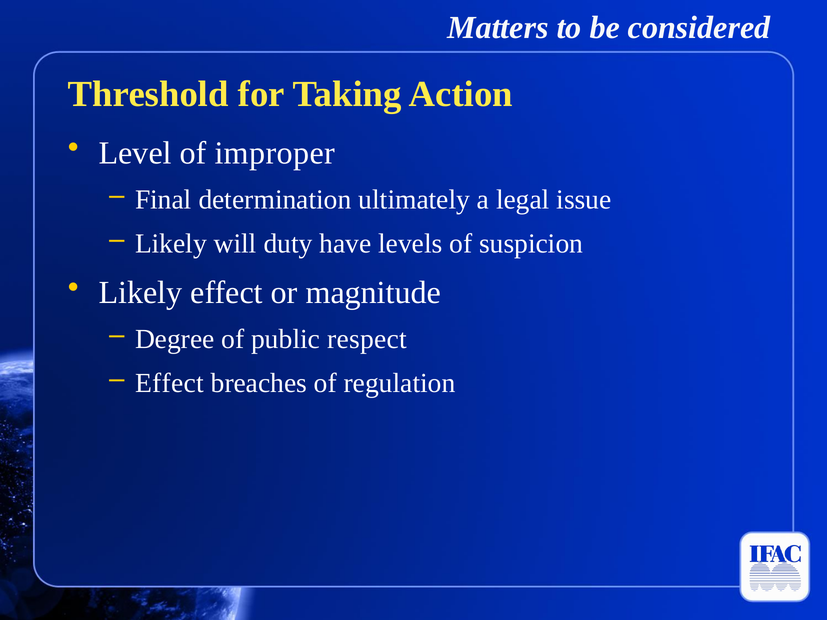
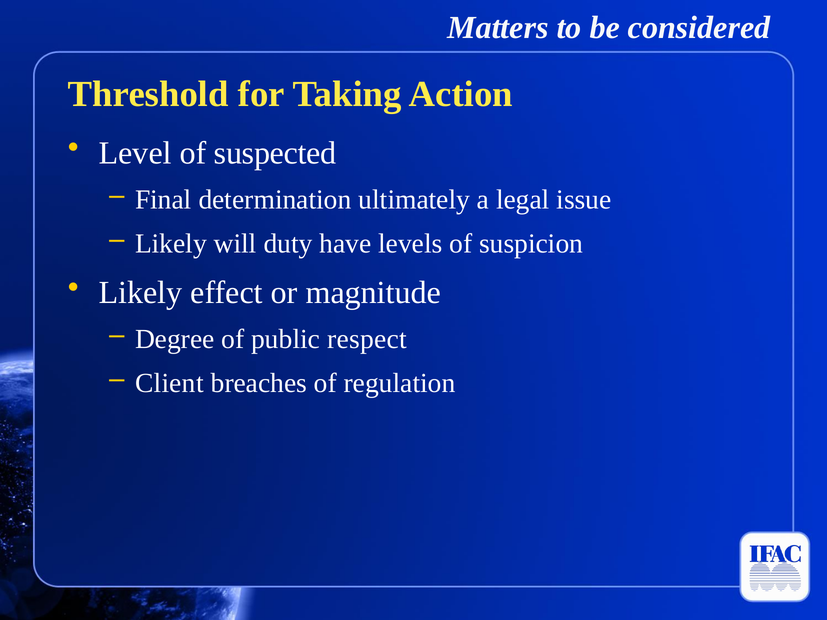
improper: improper -> suspected
Effect at (169, 383): Effect -> Client
